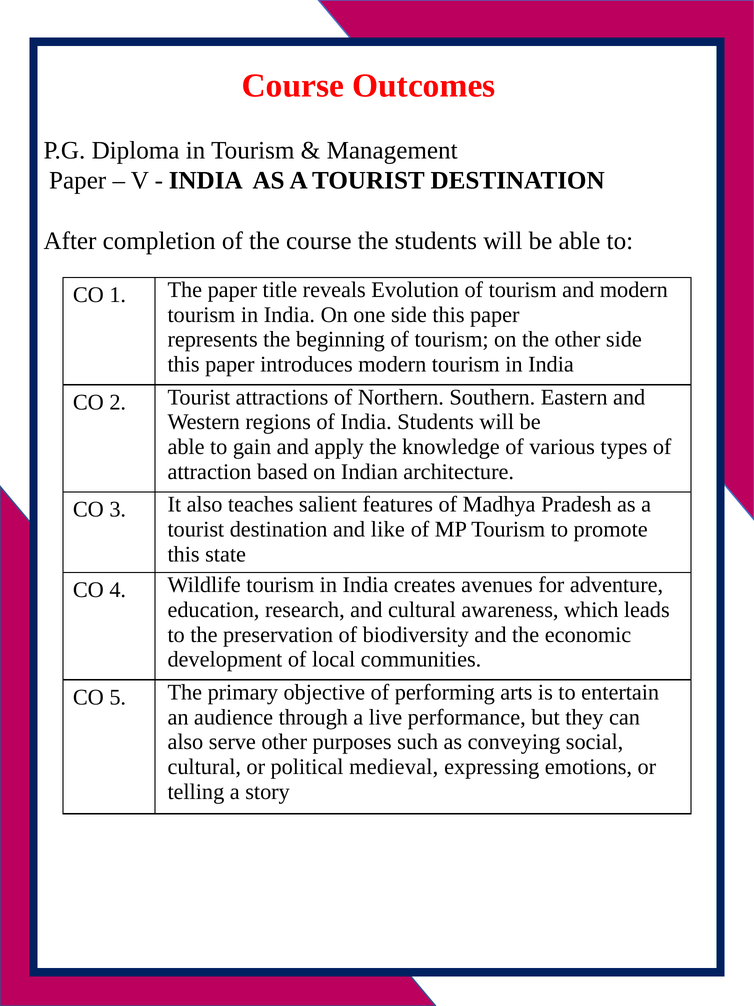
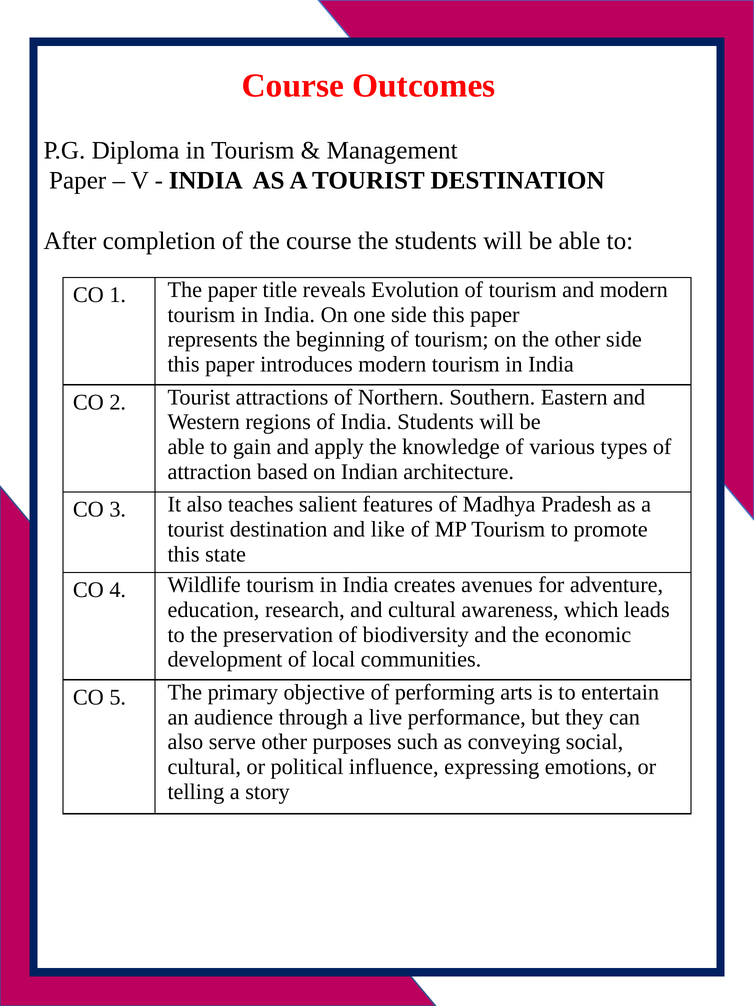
medieval: medieval -> influence
